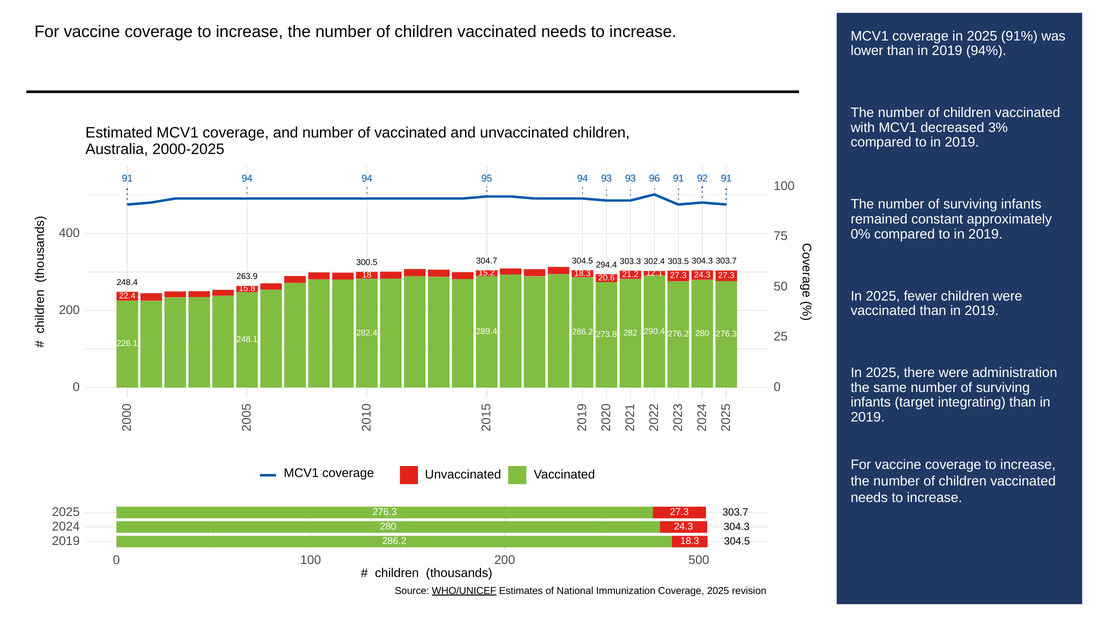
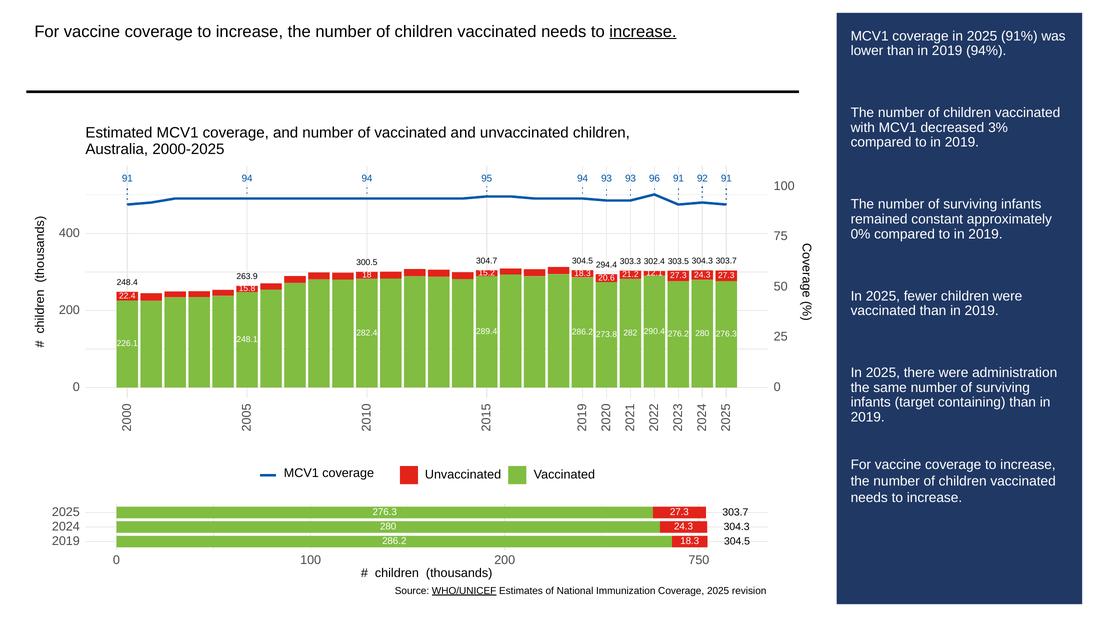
increase at (643, 32) underline: none -> present
integrating: integrating -> containing
500: 500 -> 750
